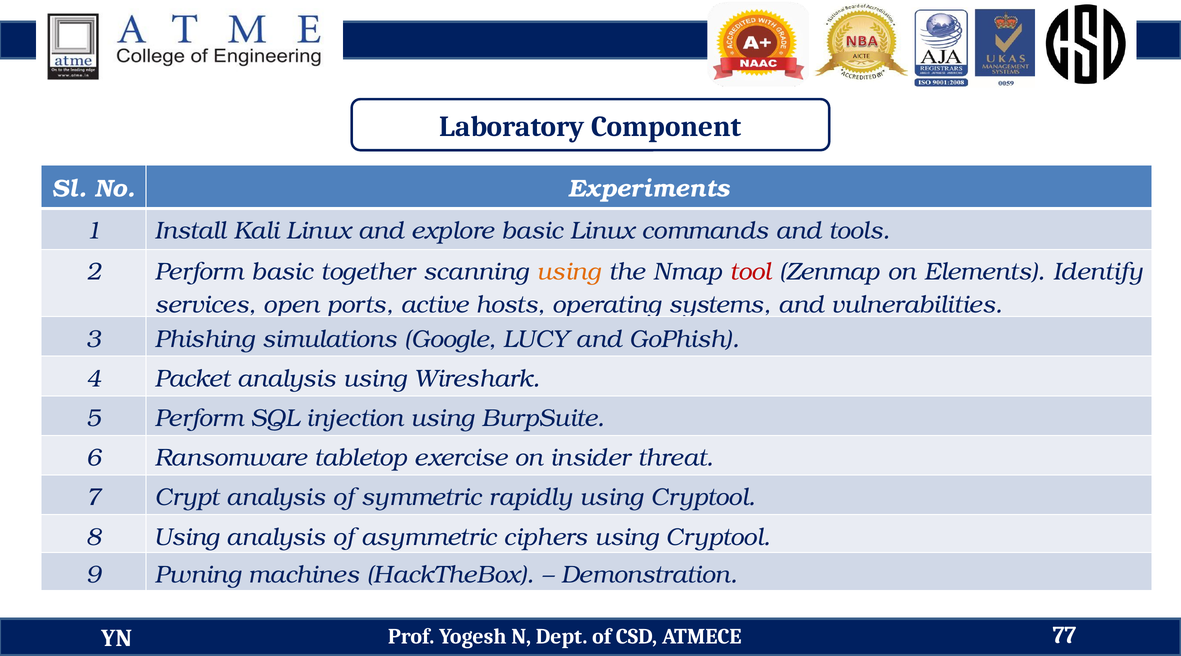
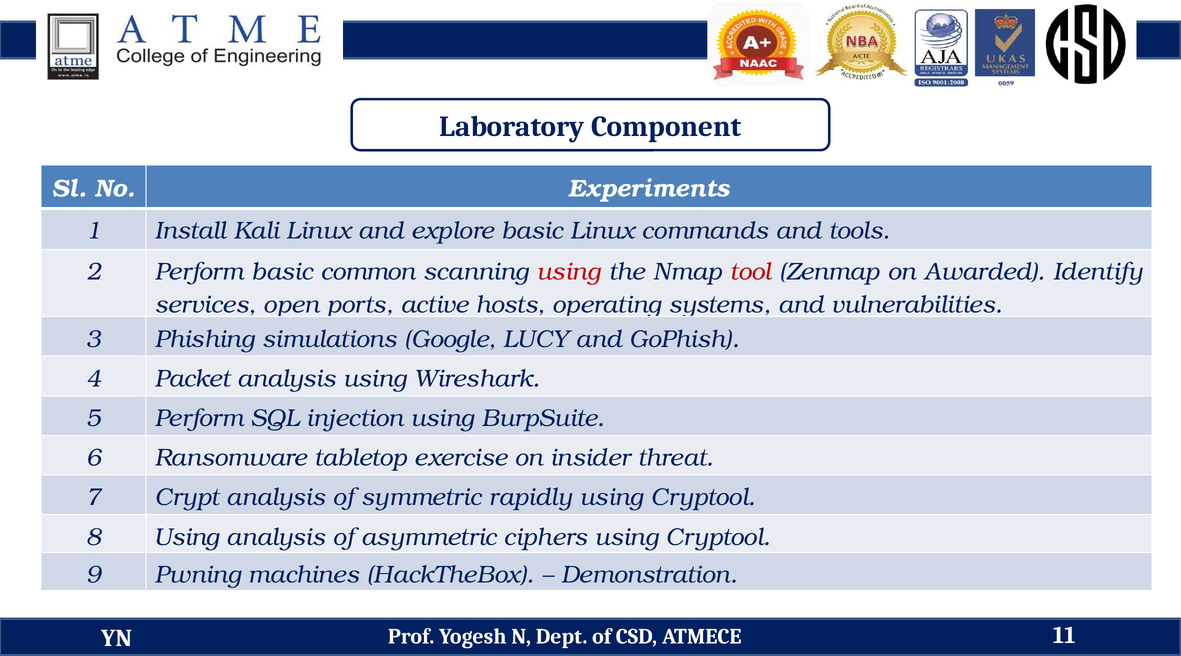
together: together -> common
using at (569, 272) colour: orange -> red
Elements: Elements -> Awarded
77: 77 -> 11
